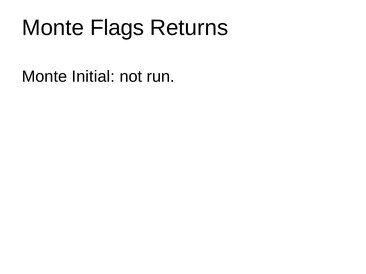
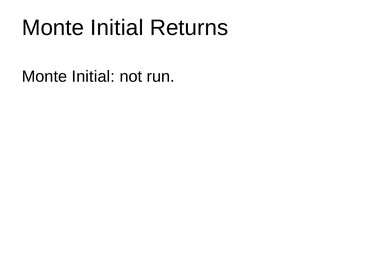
Flags at (117, 28): Flags -> Initial
